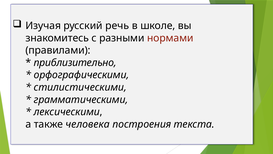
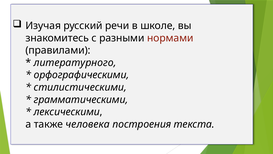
речь: речь -> речи
приблизительно: приблизительно -> литературного
